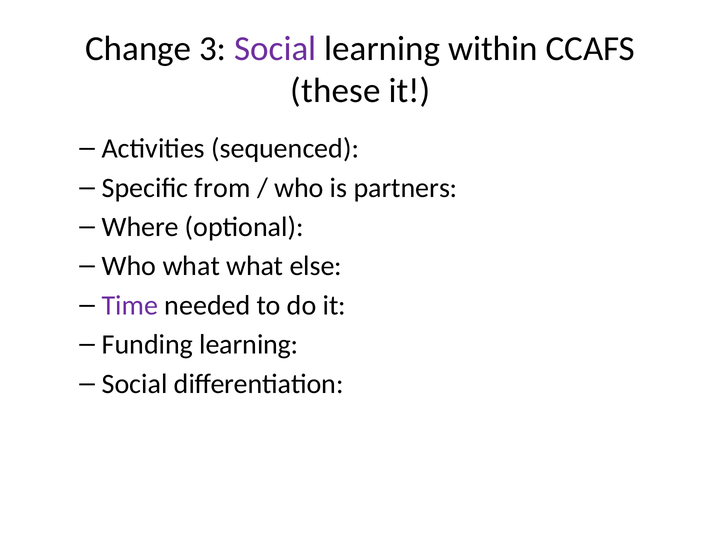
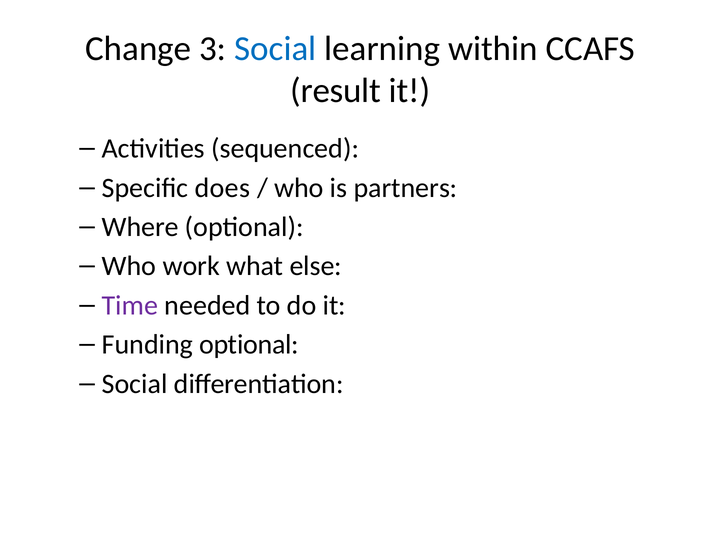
Social at (275, 49) colour: purple -> blue
these: these -> result
from: from -> does
Who what: what -> work
Funding learning: learning -> optional
